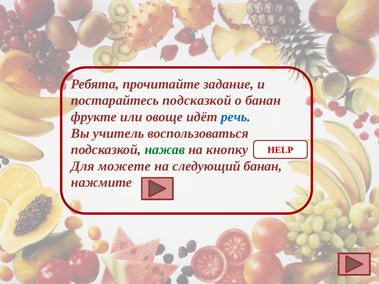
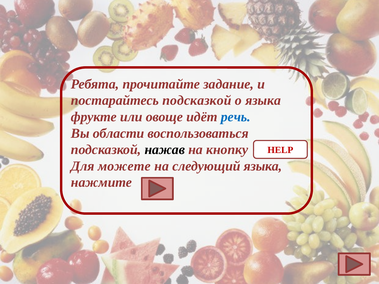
о банан: банан -> языка
учитель: учитель -> области
нажав colour: green -> black
следующий банан: банан -> языка
